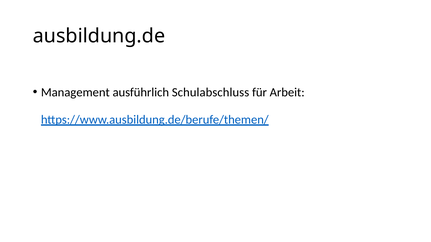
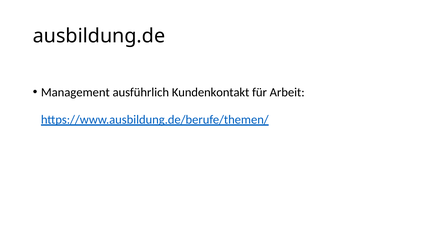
Schulabschluss: Schulabschluss -> Kundenkontakt
